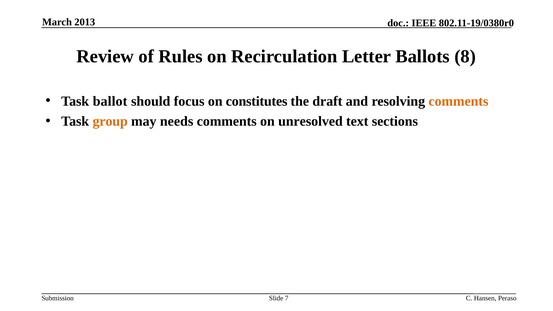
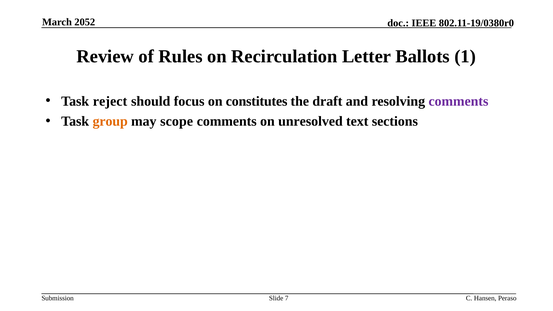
2013: 2013 -> 2052
8: 8 -> 1
ballot: ballot -> reject
comments at (458, 101) colour: orange -> purple
needs: needs -> scope
